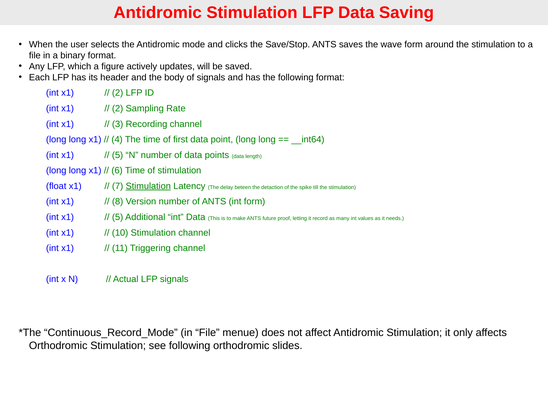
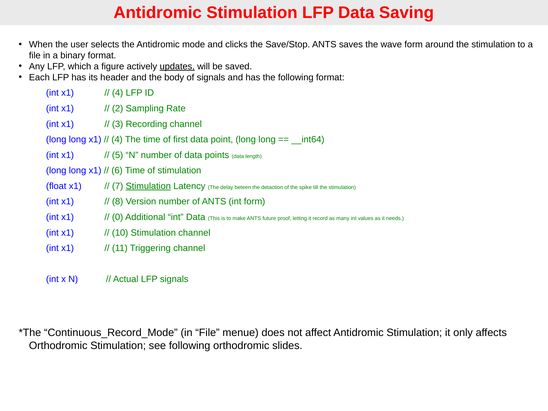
updates underline: none -> present
2 at (118, 93): 2 -> 4
5 at (118, 217): 5 -> 0
